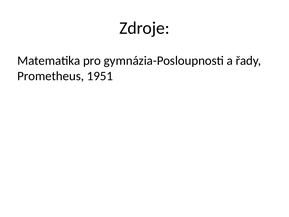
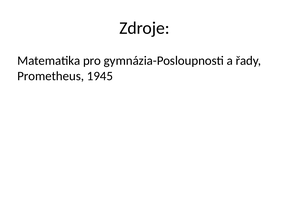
1951: 1951 -> 1945
